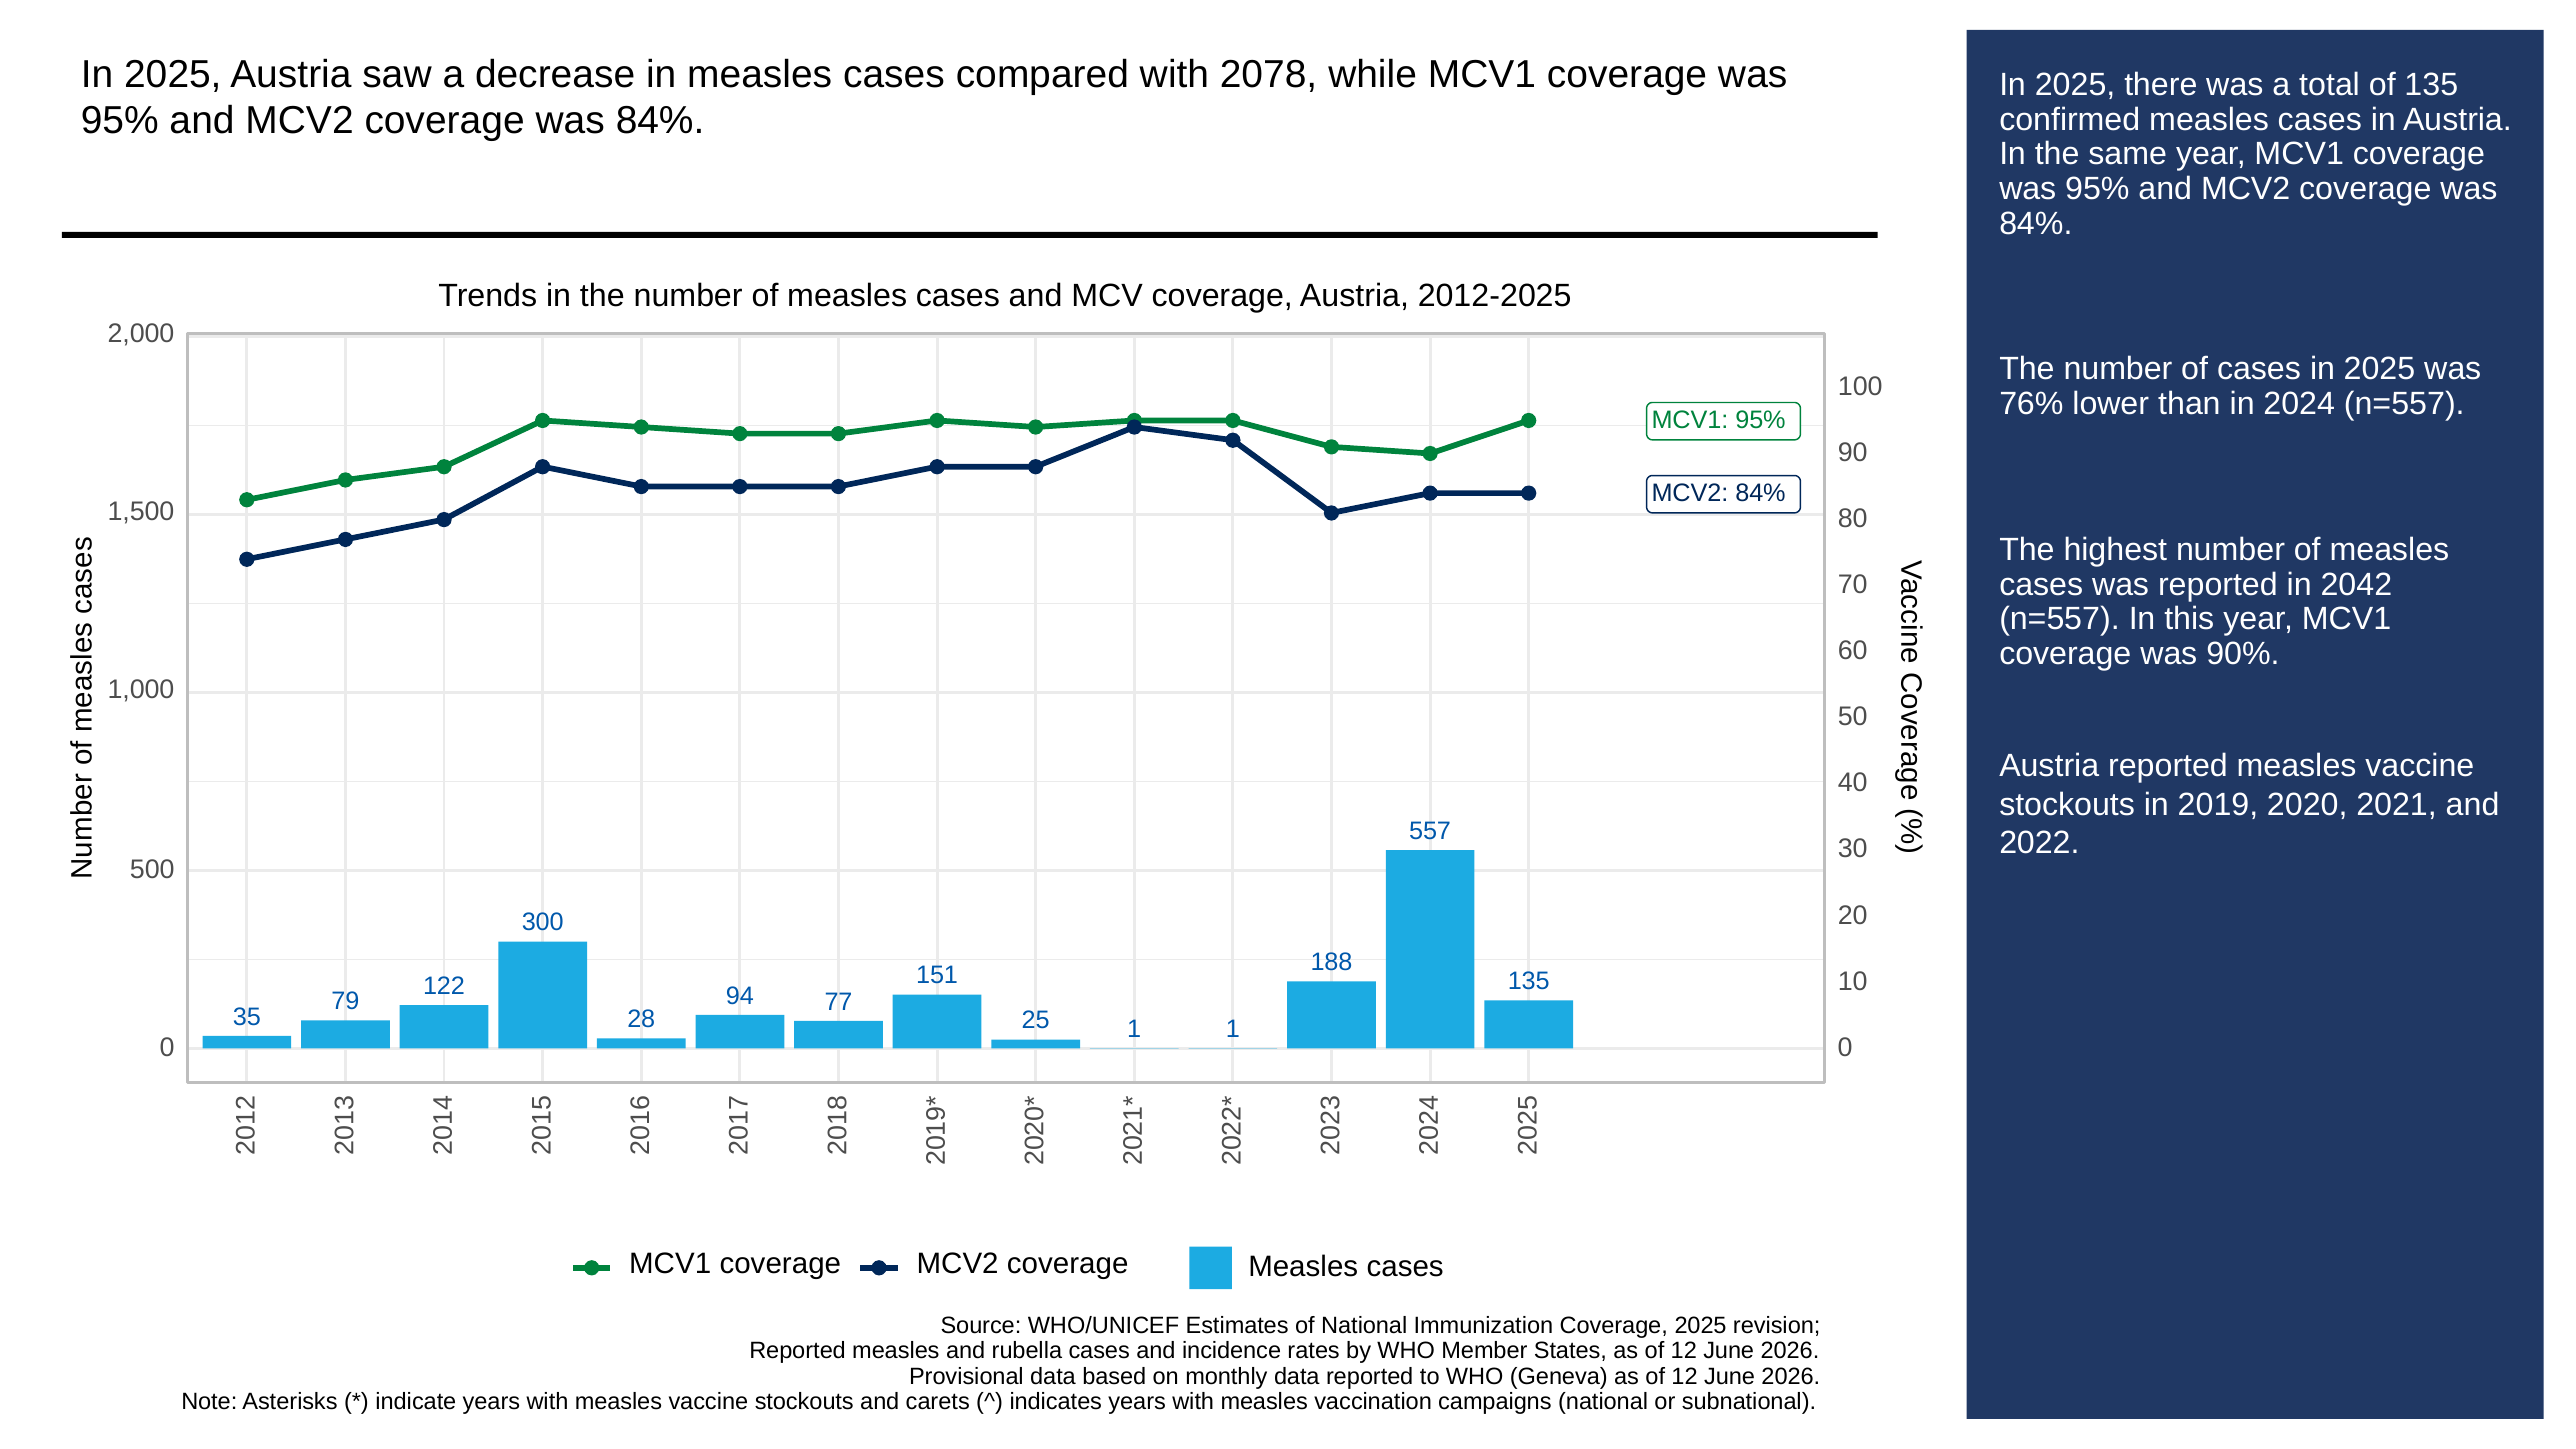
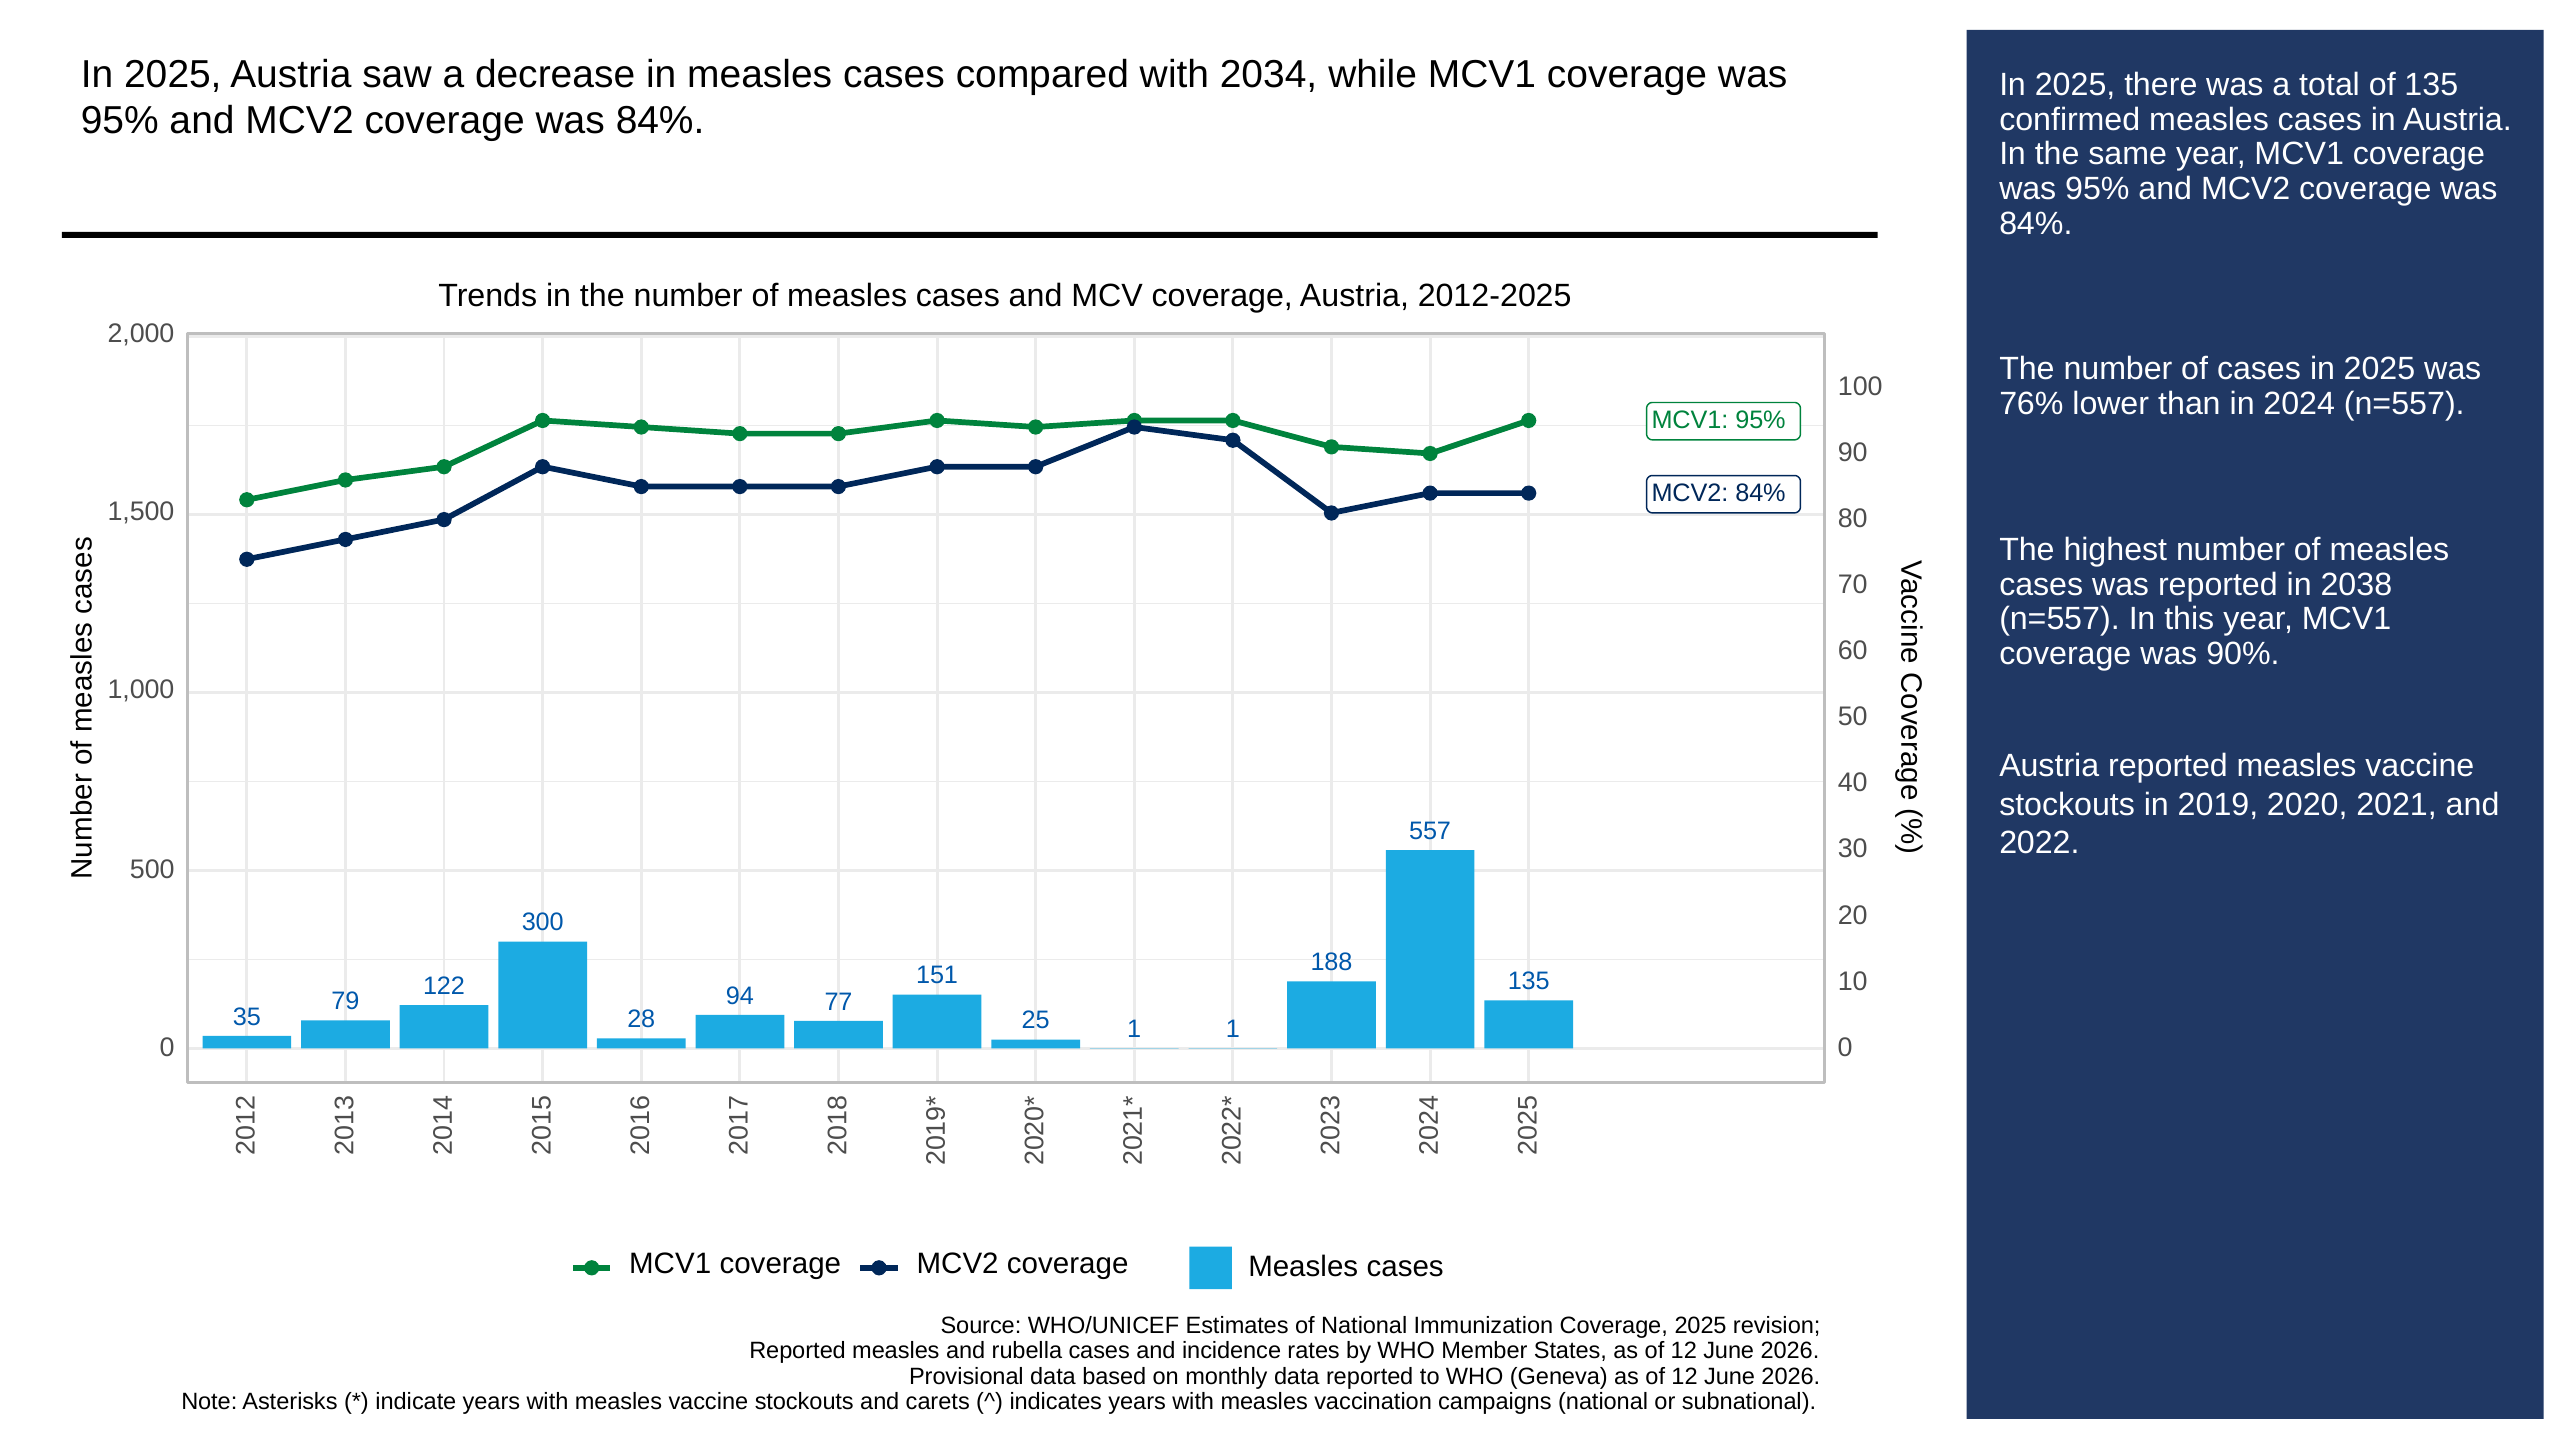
2078: 2078 -> 2034
2042: 2042 -> 2038
